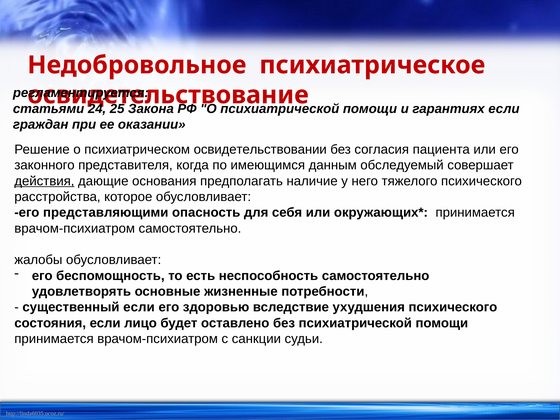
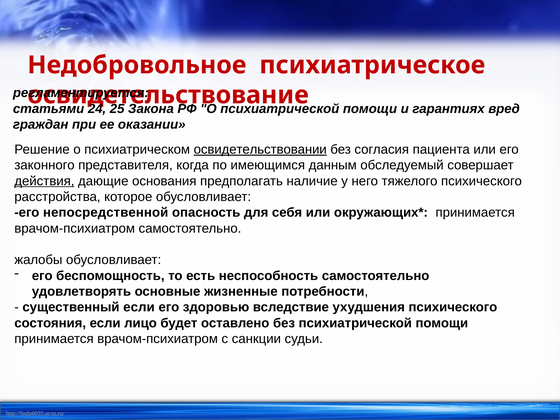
гарантиях если: если -> вред
освидетельствовании underline: none -> present
представляющими: представляющими -> непосредственной
